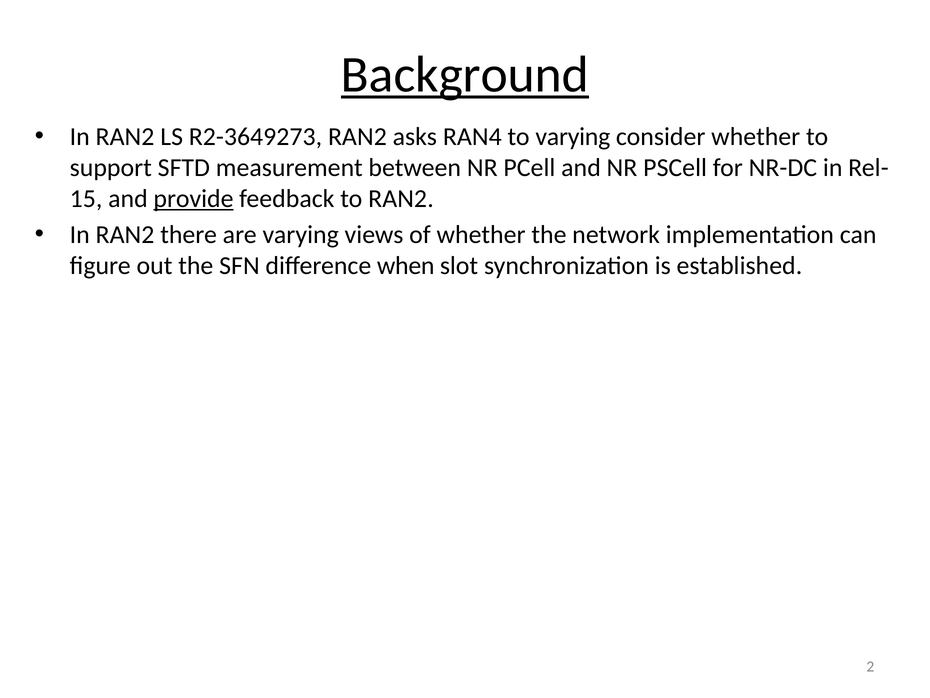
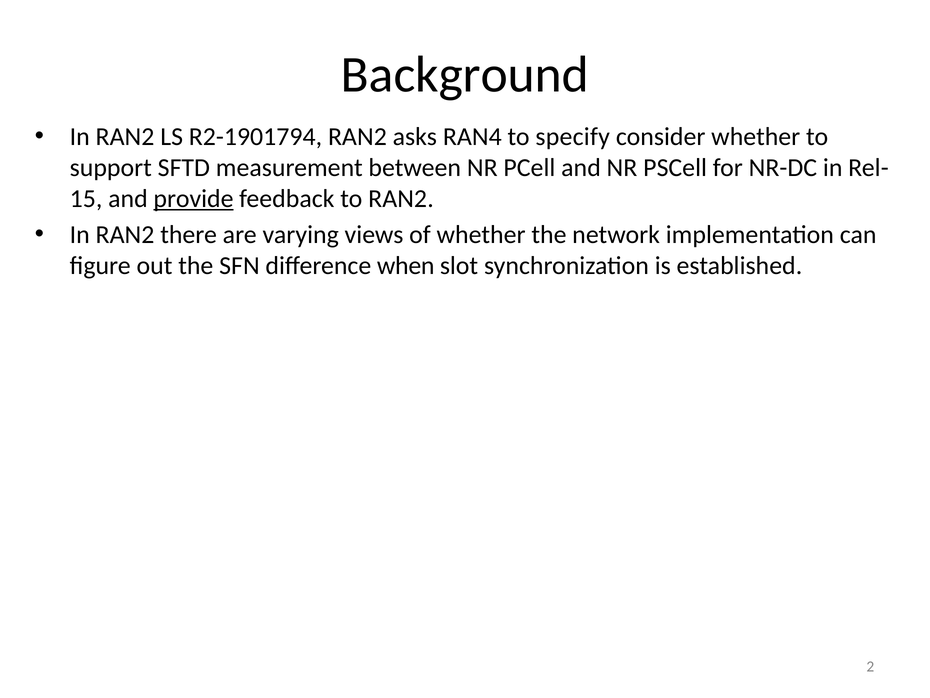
Background underline: present -> none
R2-3649273: R2-3649273 -> R2-1901794
to varying: varying -> specify
